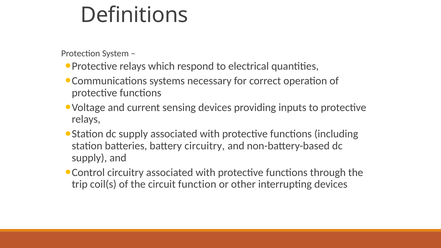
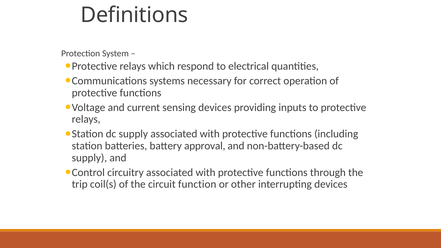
battery circuitry: circuitry -> approval
